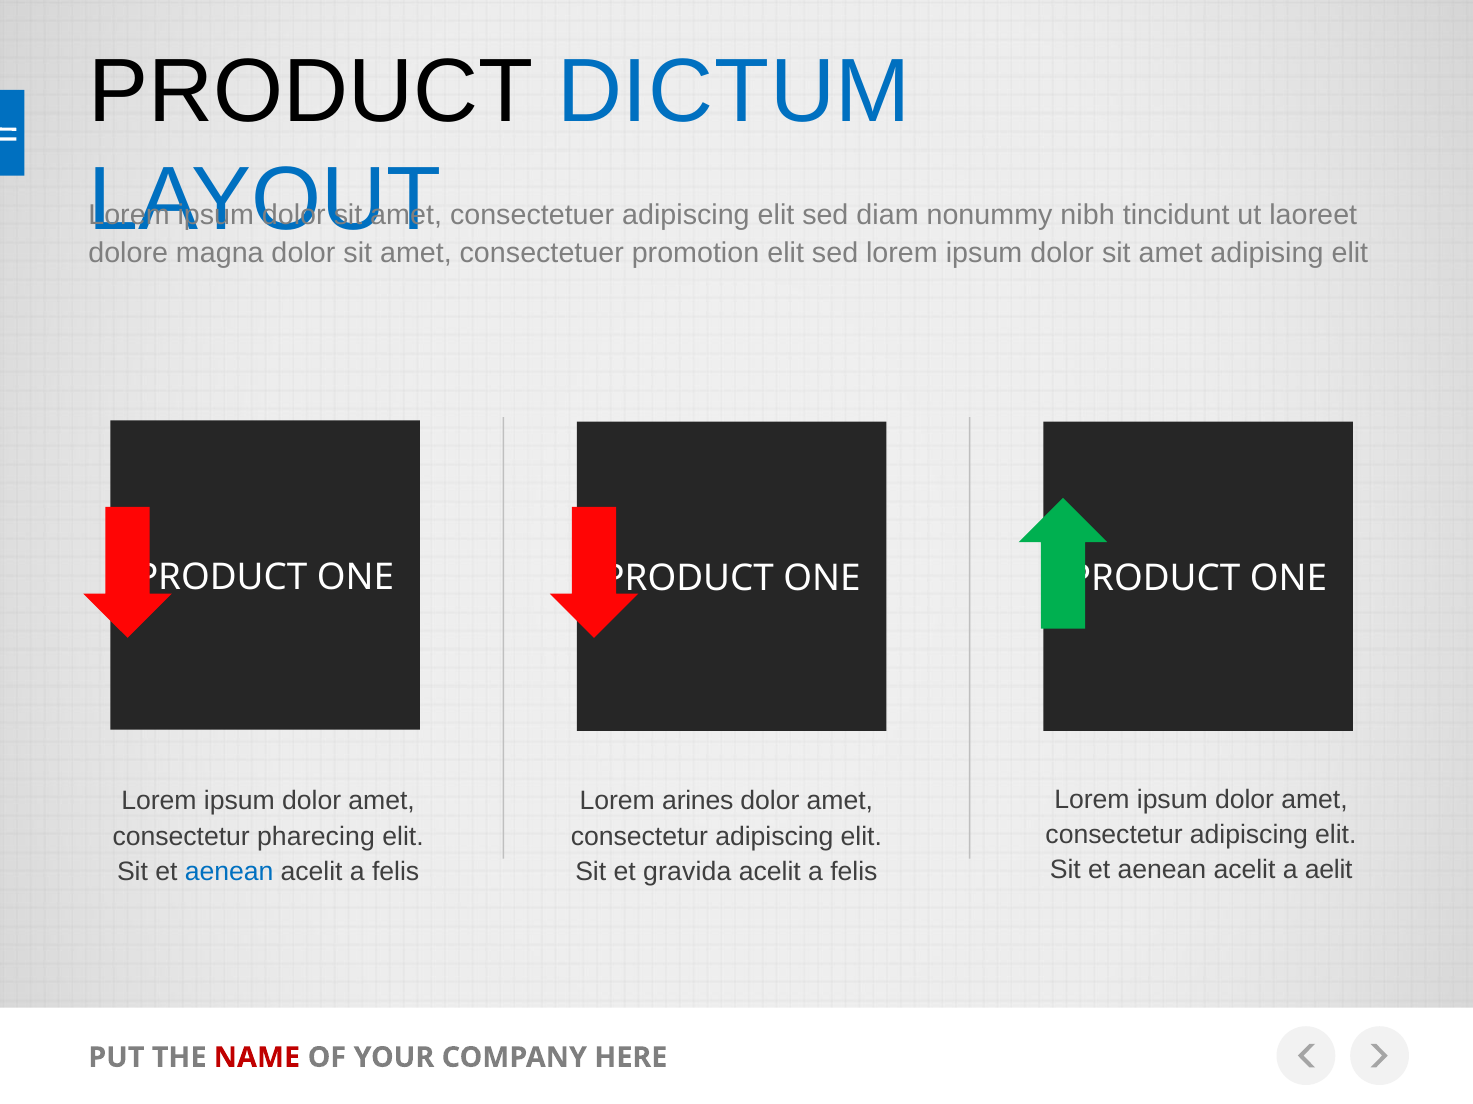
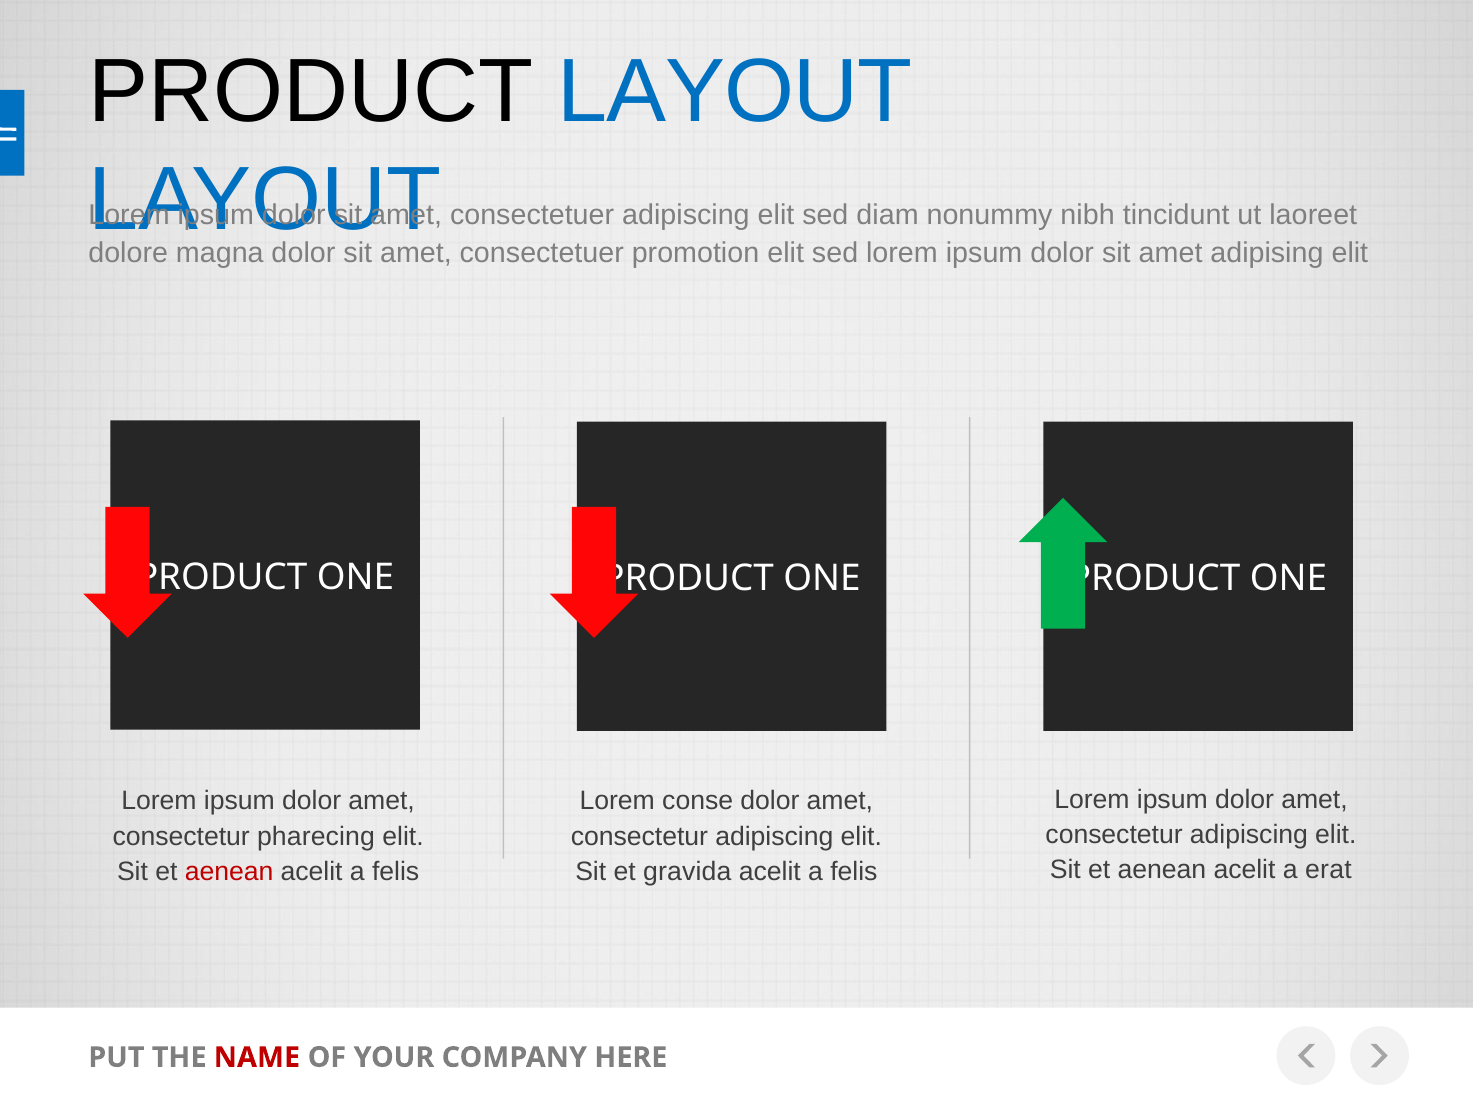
PRODUCT DICTUM: DICTUM -> LAYOUT
arines: arines -> conse
aelit: aelit -> erat
aenean at (229, 872) colour: blue -> red
